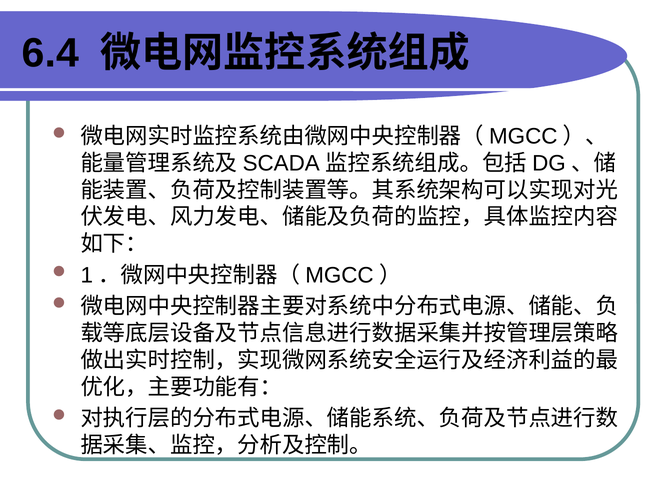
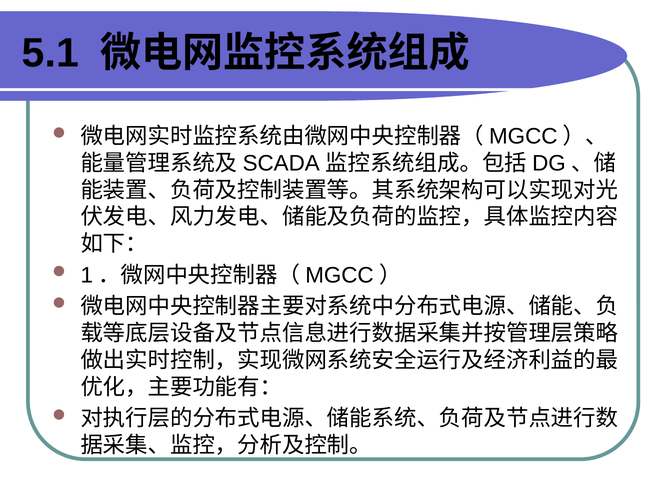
6.4: 6.4 -> 5.1
